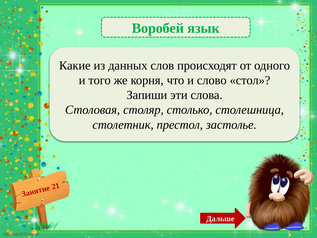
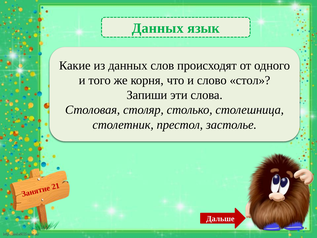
Воробей at (158, 28): Воробей -> Данных
